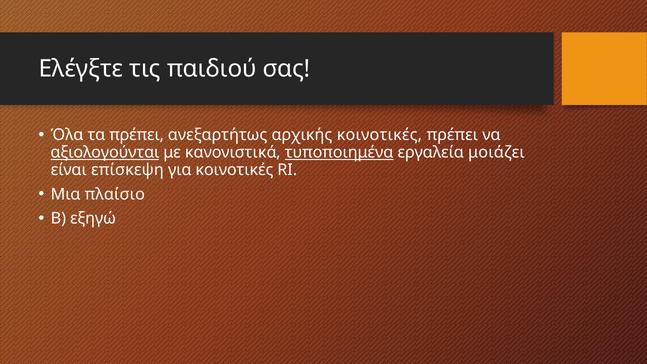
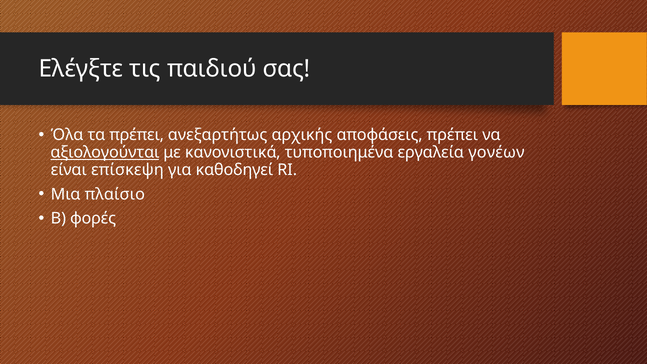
αρχικής κοινοτικές: κοινοτικές -> αποφάσεις
τυποποιημένα underline: present -> none
μοιάζει: μοιάζει -> γονέων
για κοινοτικές: κοινοτικές -> καθοδηγεί
εξηγώ: εξηγώ -> φορές
